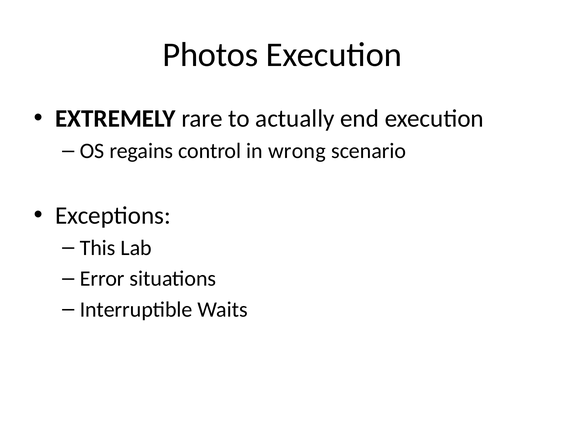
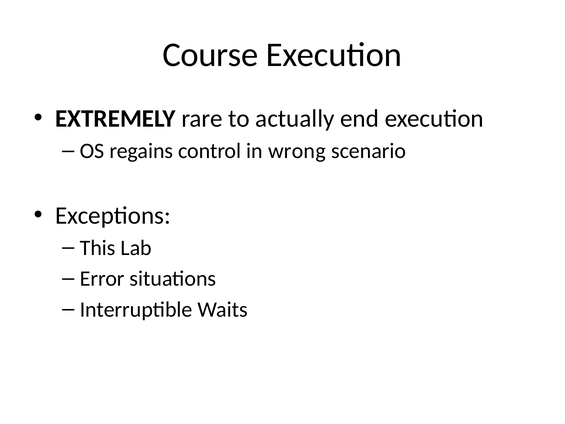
Photos: Photos -> Course
